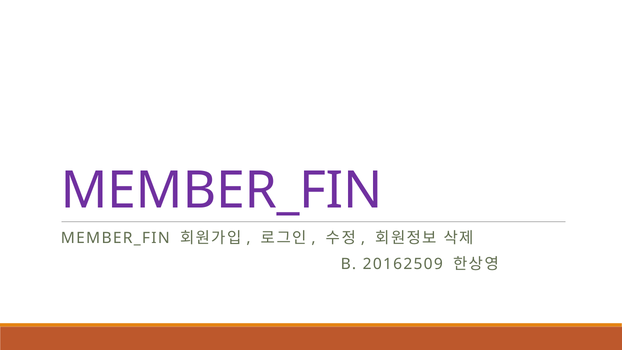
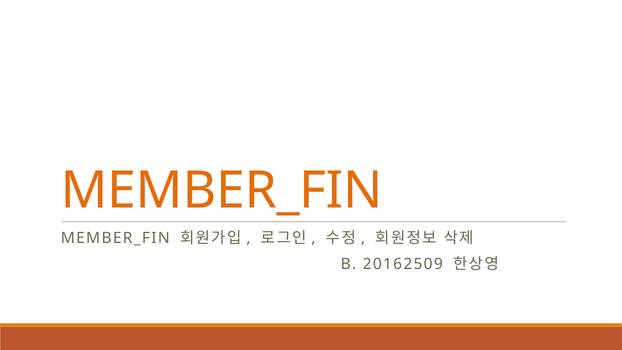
MEMBER_FIN at (222, 191) colour: purple -> orange
